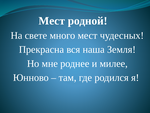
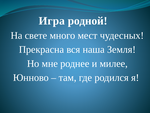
Мест at (52, 21): Мест -> Игра
